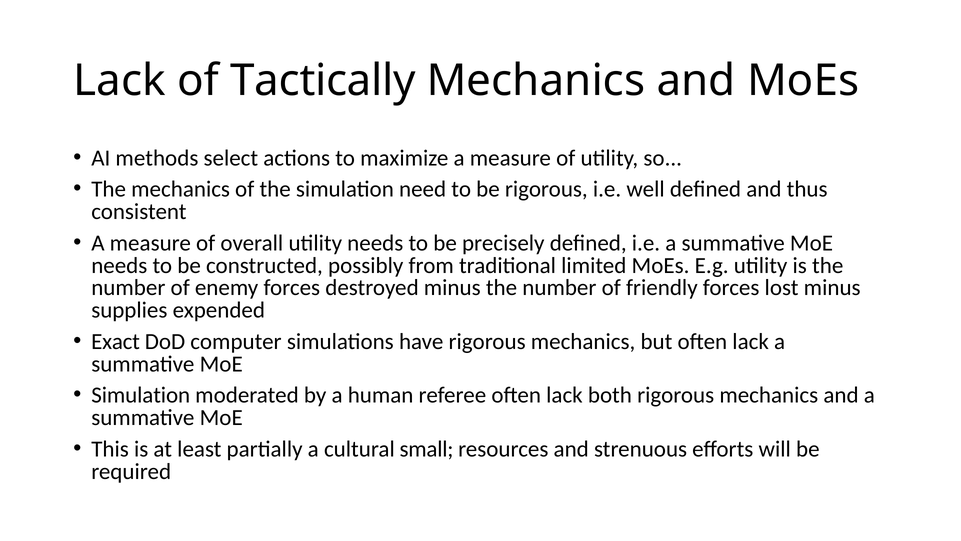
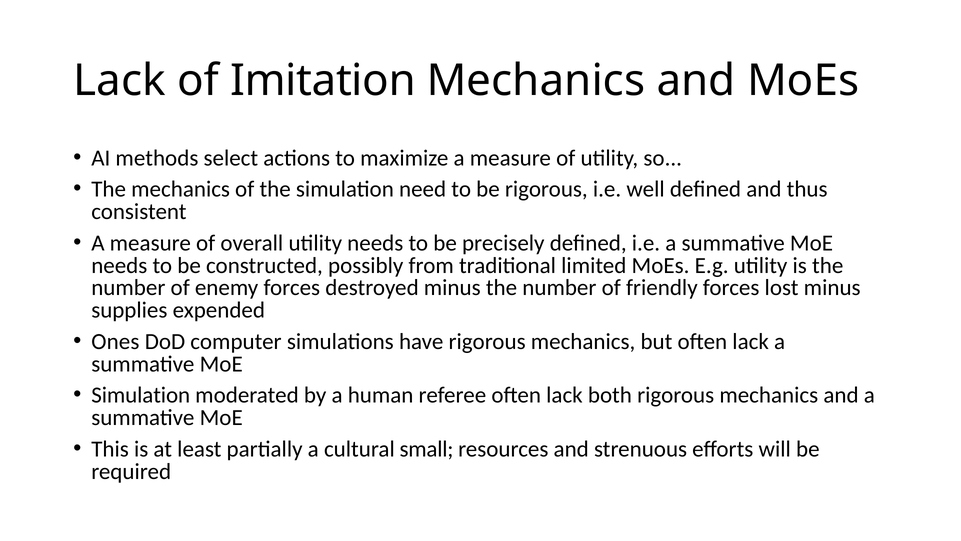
Tactically: Tactically -> Imitation
Exact: Exact -> Ones
